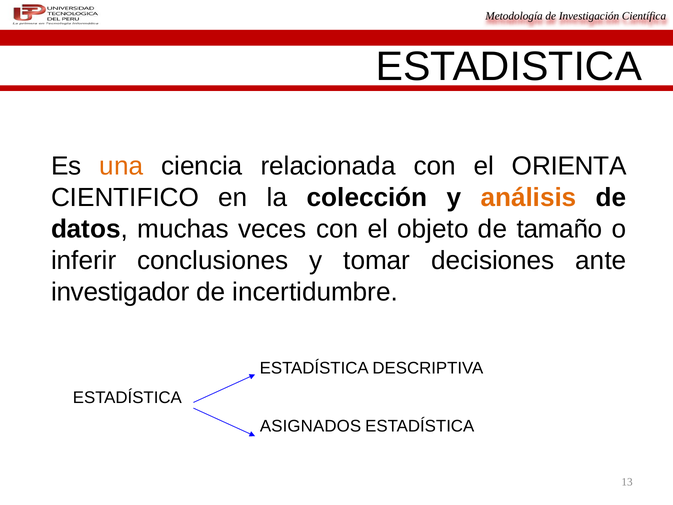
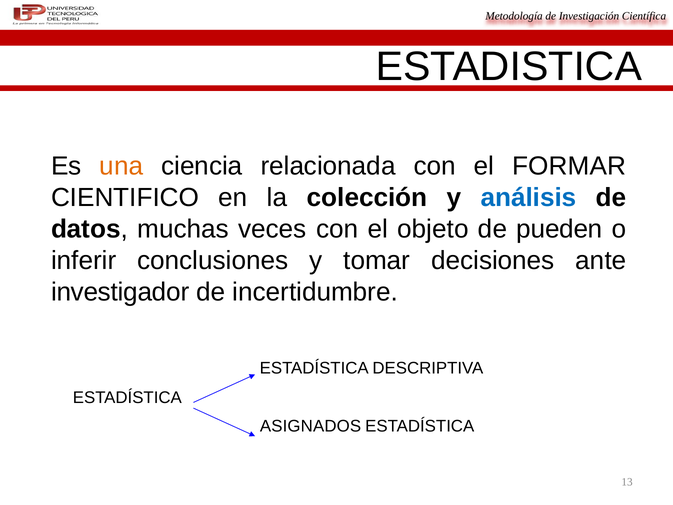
ORIENTA: ORIENTA -> FORMAR
análisis colour: orange -> blue
tamaño: tamaño -> pueden
